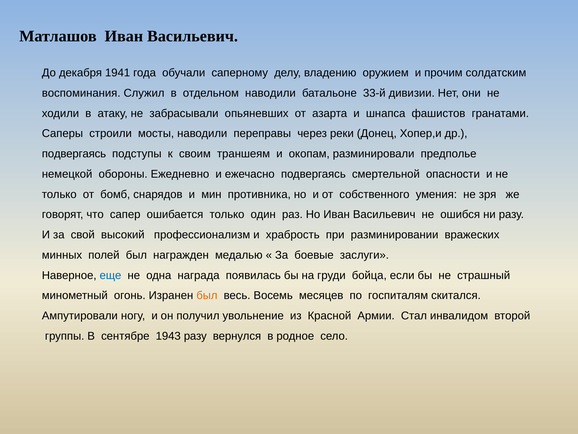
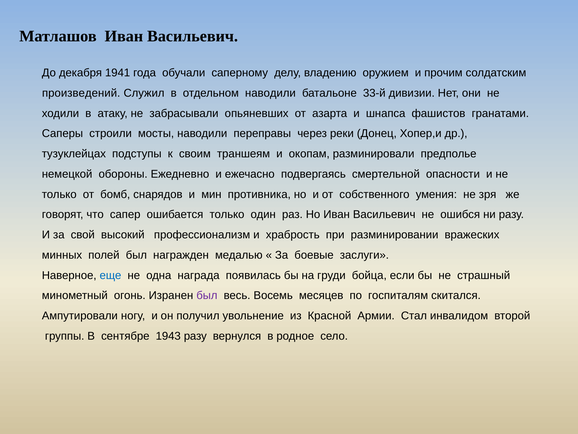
воспоминания: воспоминания -> произведений
подвергаясь at (74, 154): подвергаясь -> тузуклейцах
был at (207, 295) colour: orange -> purple
